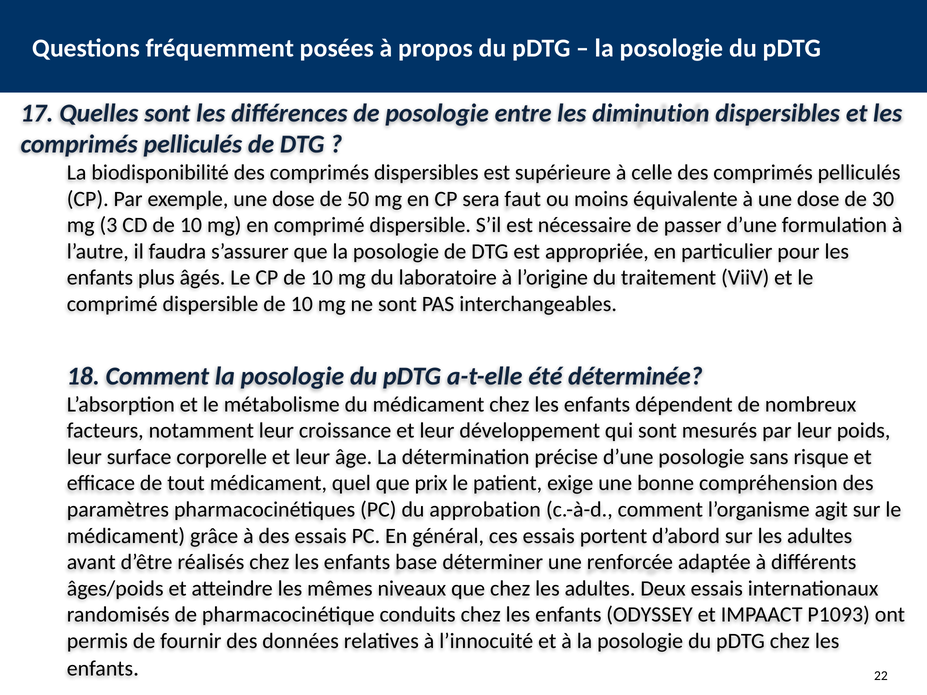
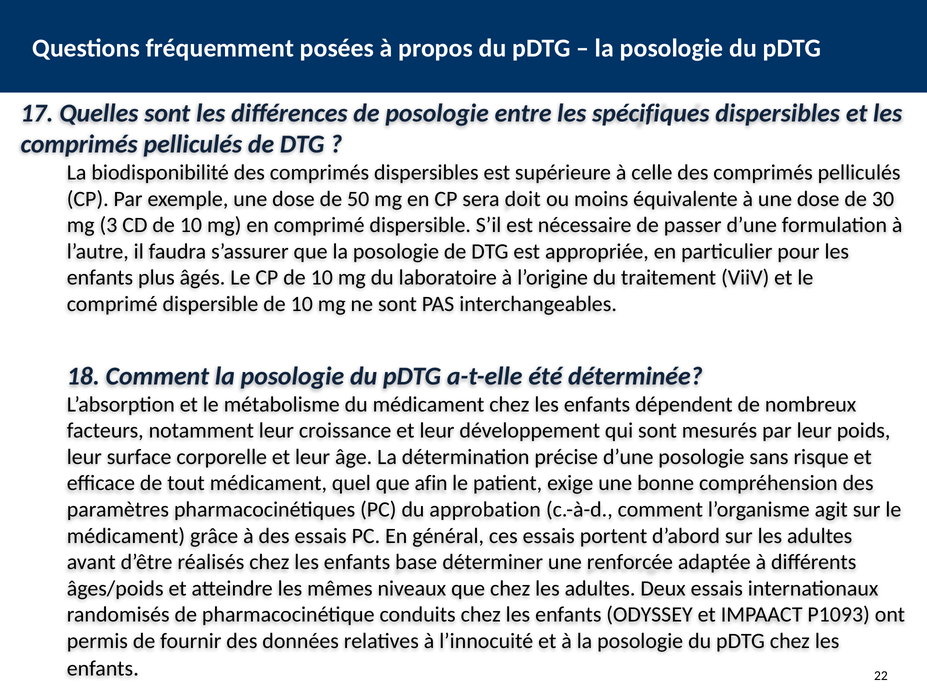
diminution: diminution -> spécifiques
faut: faut -> doit
prix: prix -> afin
